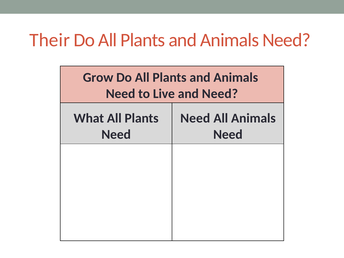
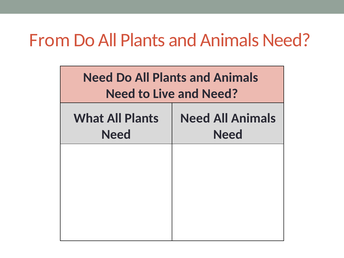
Their: Their -> From
Grow at (98, 77): Grow -> Need
